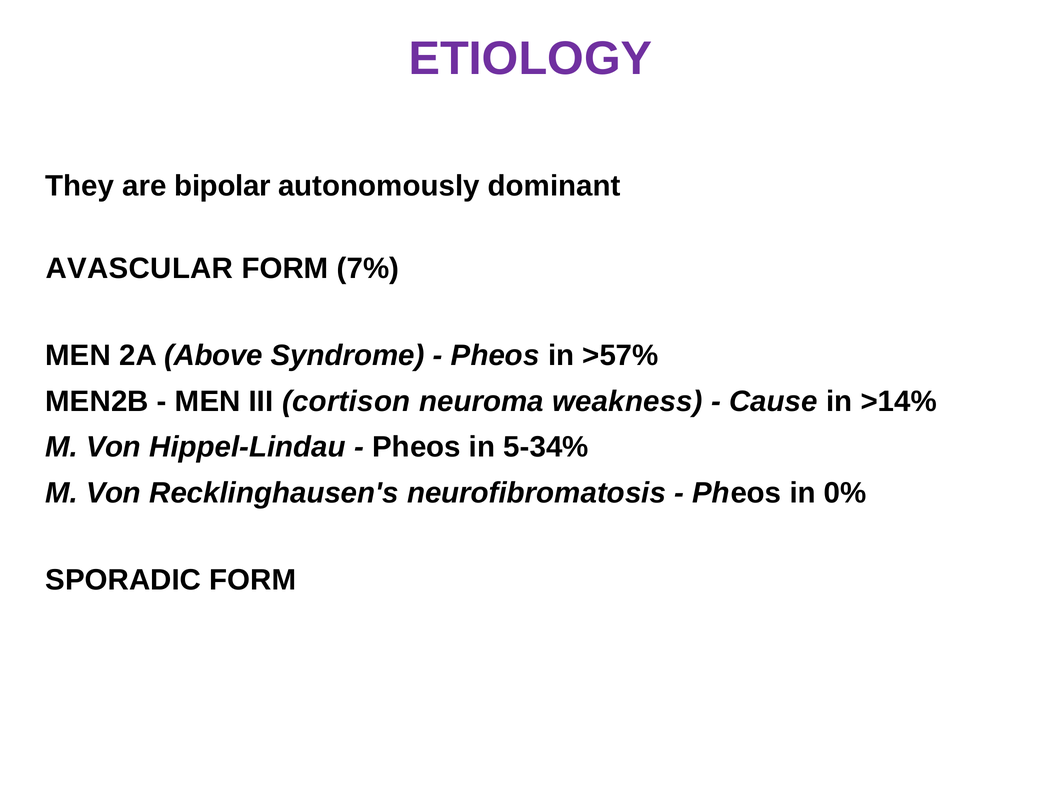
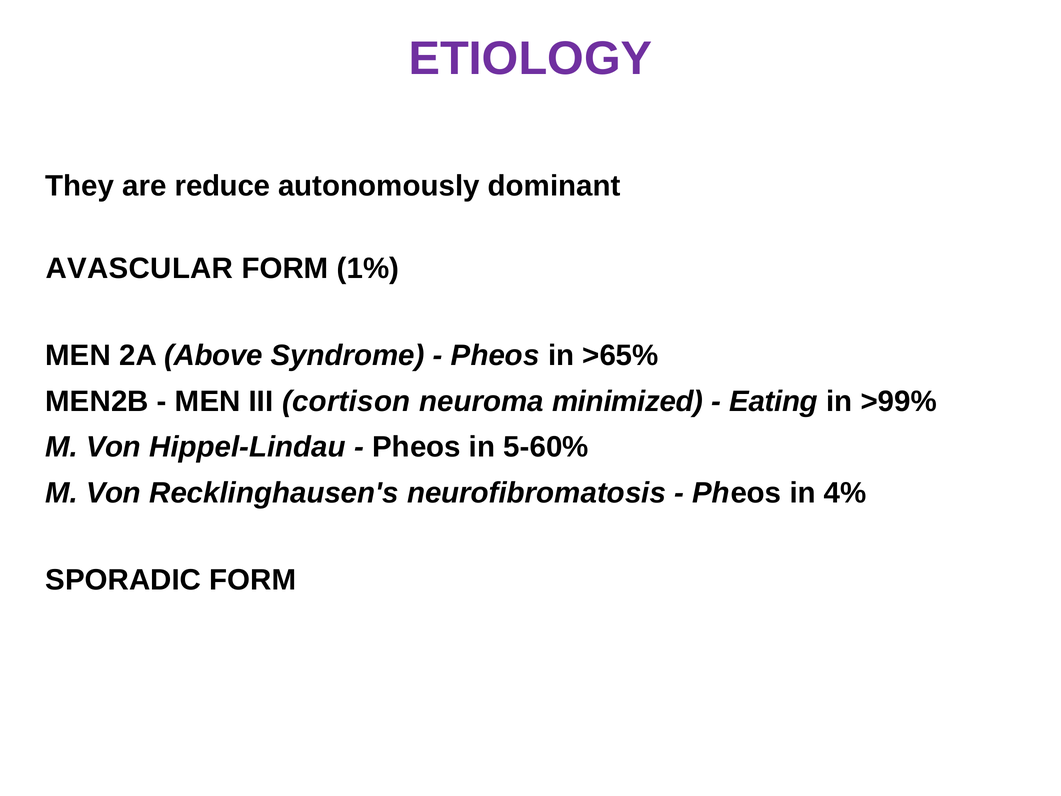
bipolar: bipolar -> reduce
7%: 7% -> 1%
>57%: >57% -> >65%
weakness: weakness -> minimized
Cause: Cause -> Eating
>14%: >14% -> >99%
5-34%: 5-34% -> 5-60%
0%: 0% -> 4%
